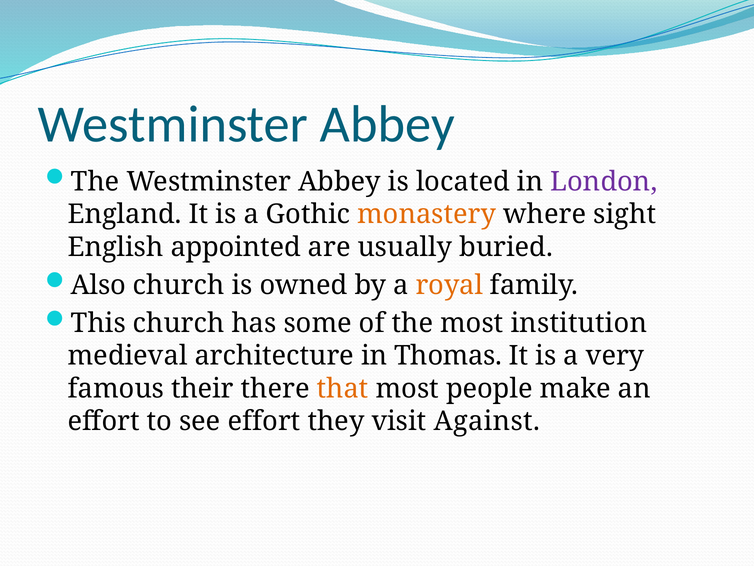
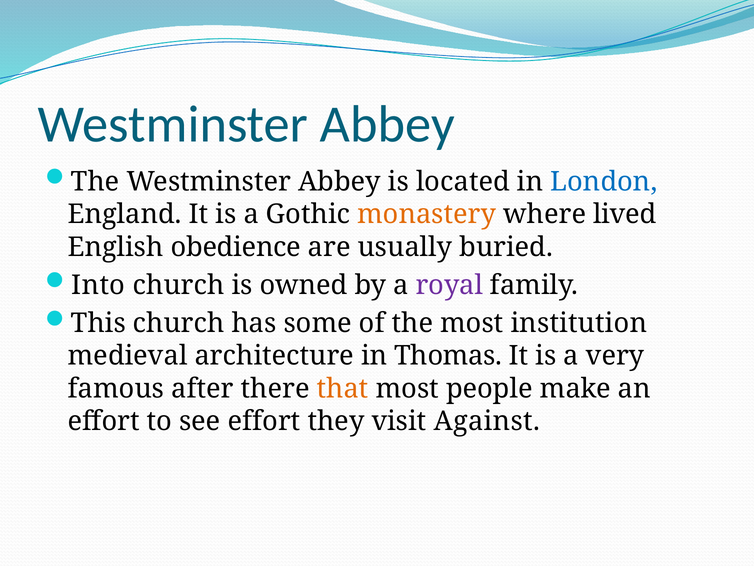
London colour: purple -> blue
sight: sight -> lived
appointed: appointed -> obedience
Also: Also -> Into
royal colour: orange -> purple
their: their -> after
